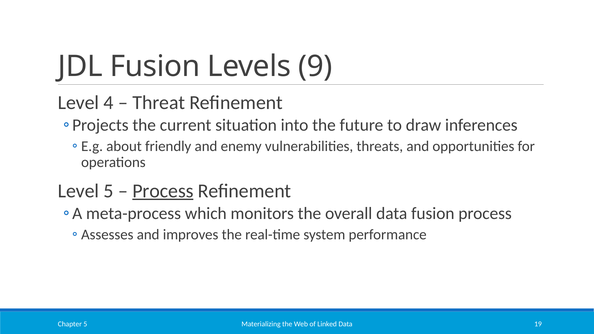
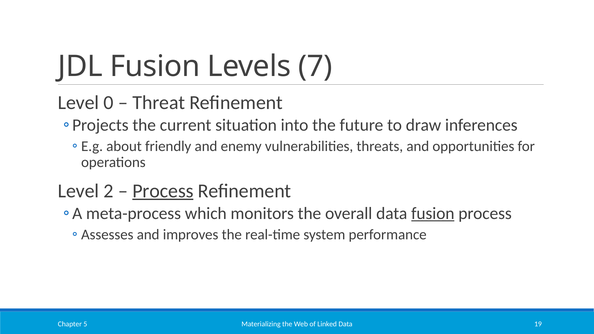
9: 9 -> 7
4: 4 -> 0
Level 5: 5 -> 2
fusion at (433, 214) underline: none -> present
